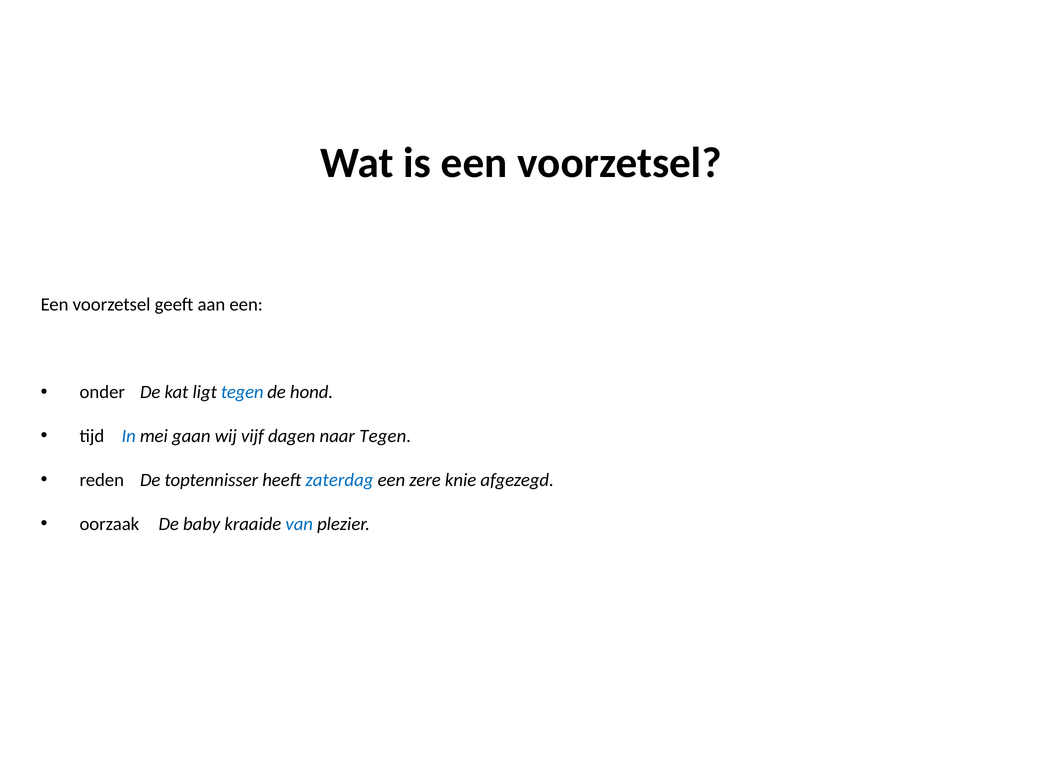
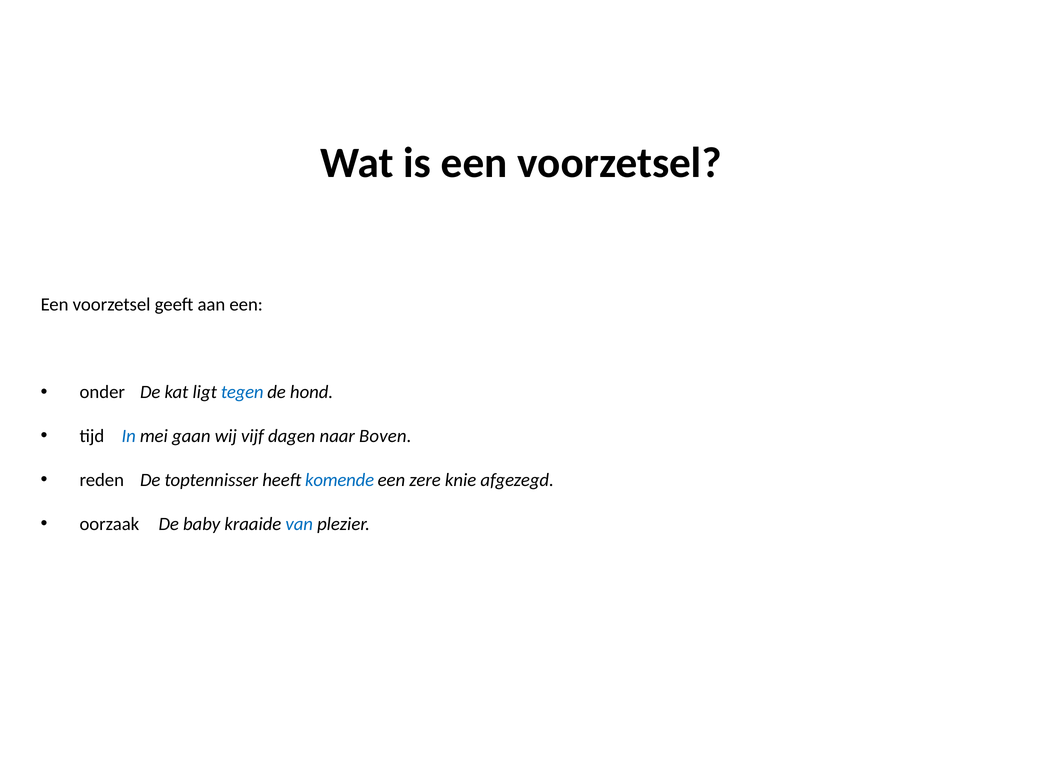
naar Tegen: Tegen -> Boven
zaterdag: zaterdag -> komende
